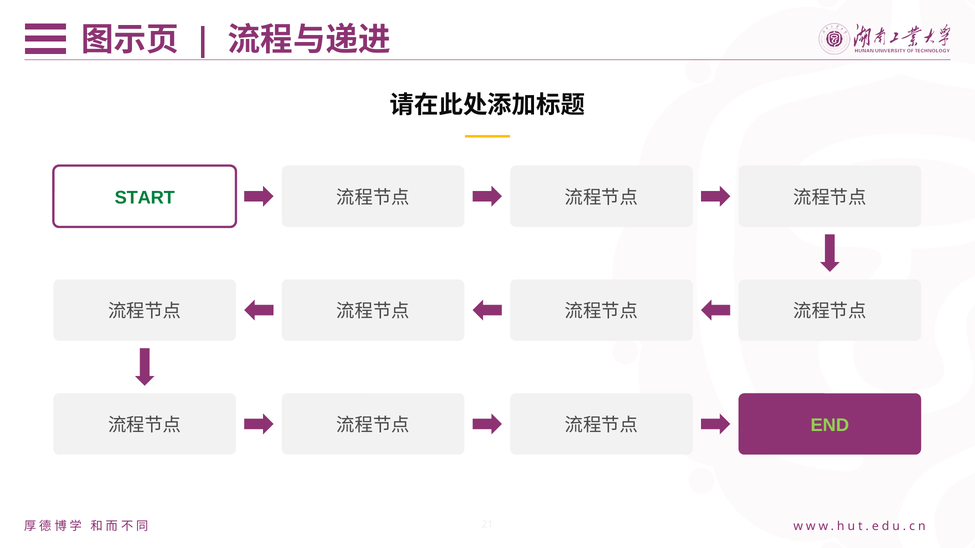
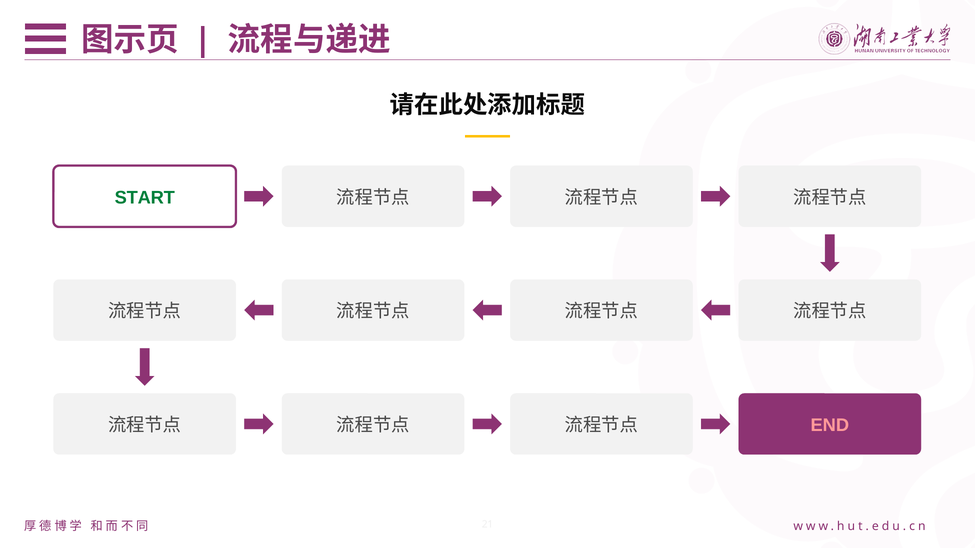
END colour: light green -> pink
